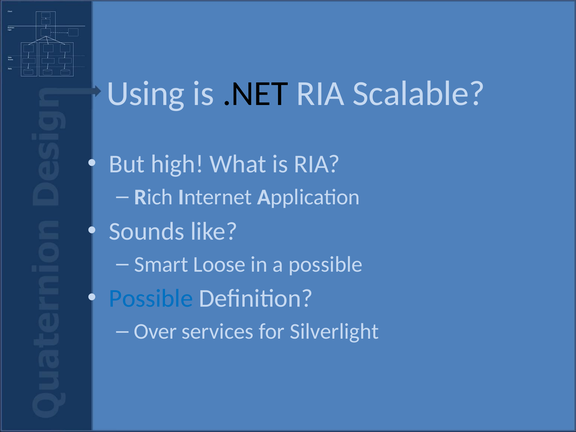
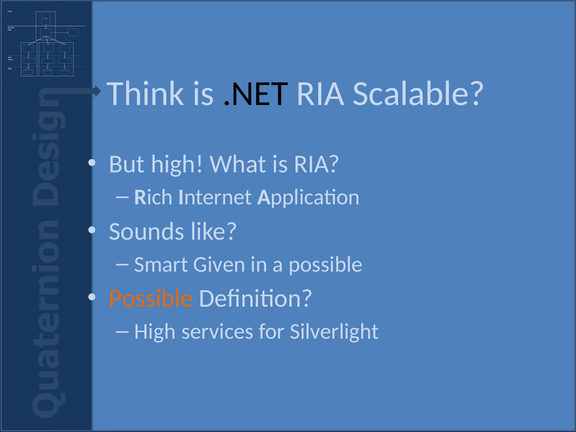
Using: Using -> Think
Loose: Loose -> Given
Possible at (151, 299) colour: blue -> orange
Over at (155, 332): Over -> High
